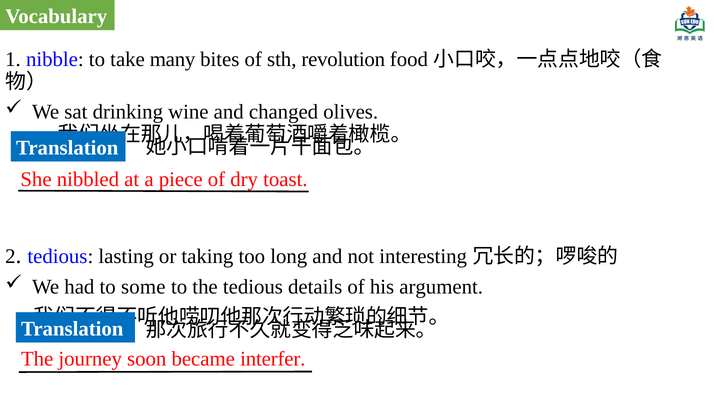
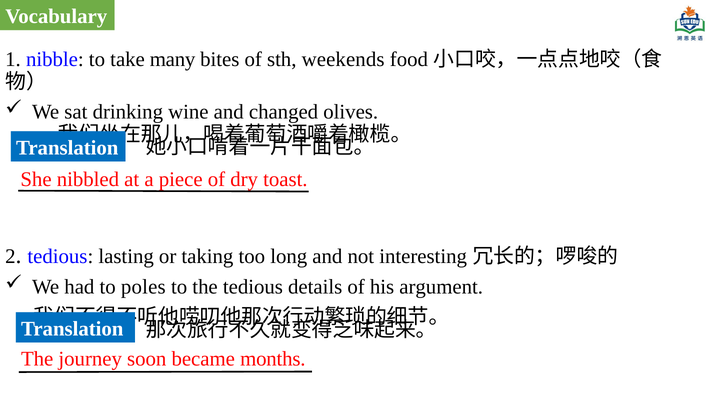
revolution: revolution -> weekends
some: some -> poles
interfer: interfer -> months
